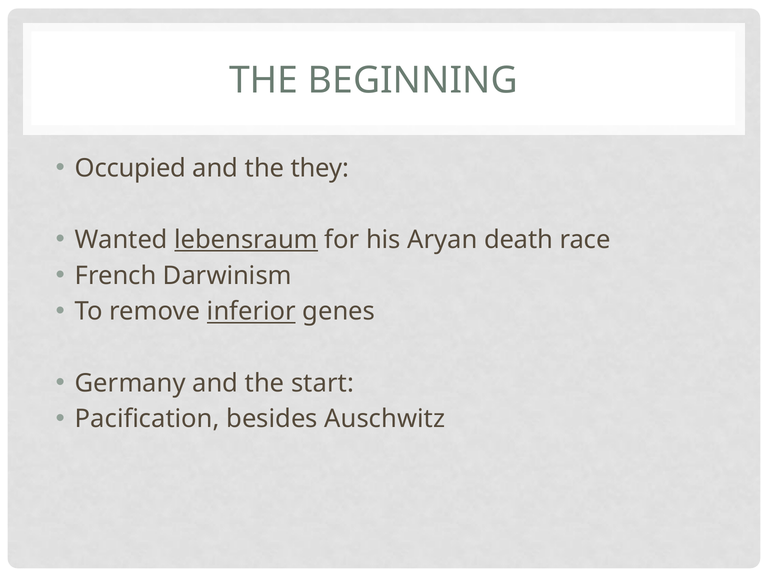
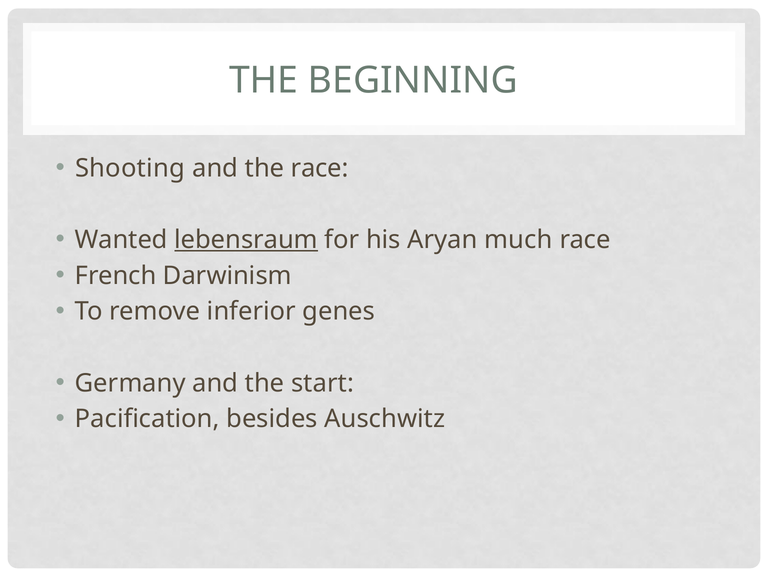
Occupied: Occupied -> Shooting
the they: they -> race
death: death -> much
inferior underline: present -> none
